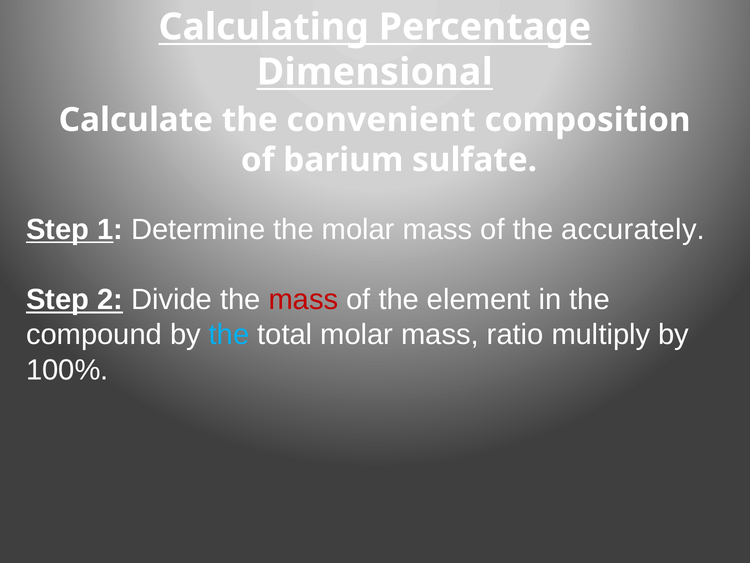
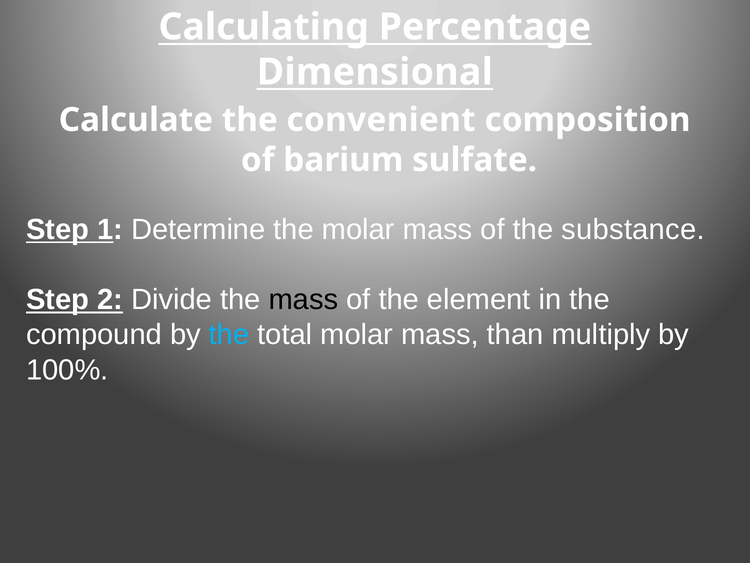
accurately: accurately -> substance
mass at (303, 299) colour: red -> black
ratio: ratio -> than
